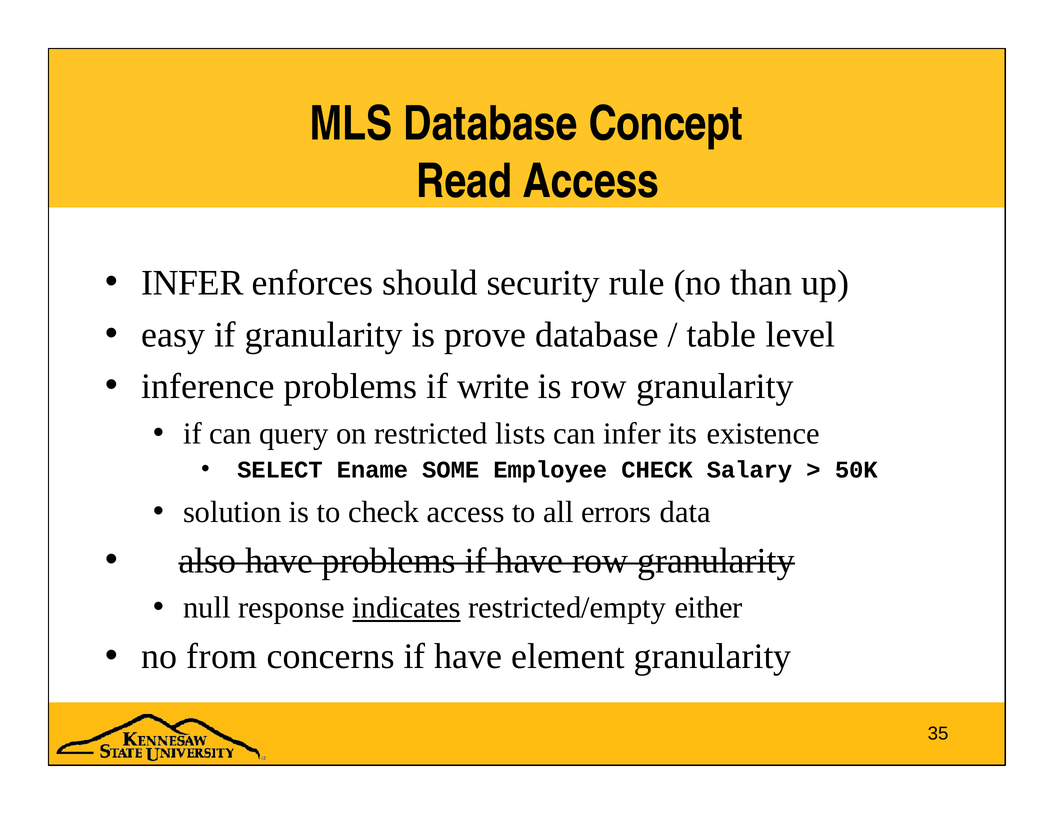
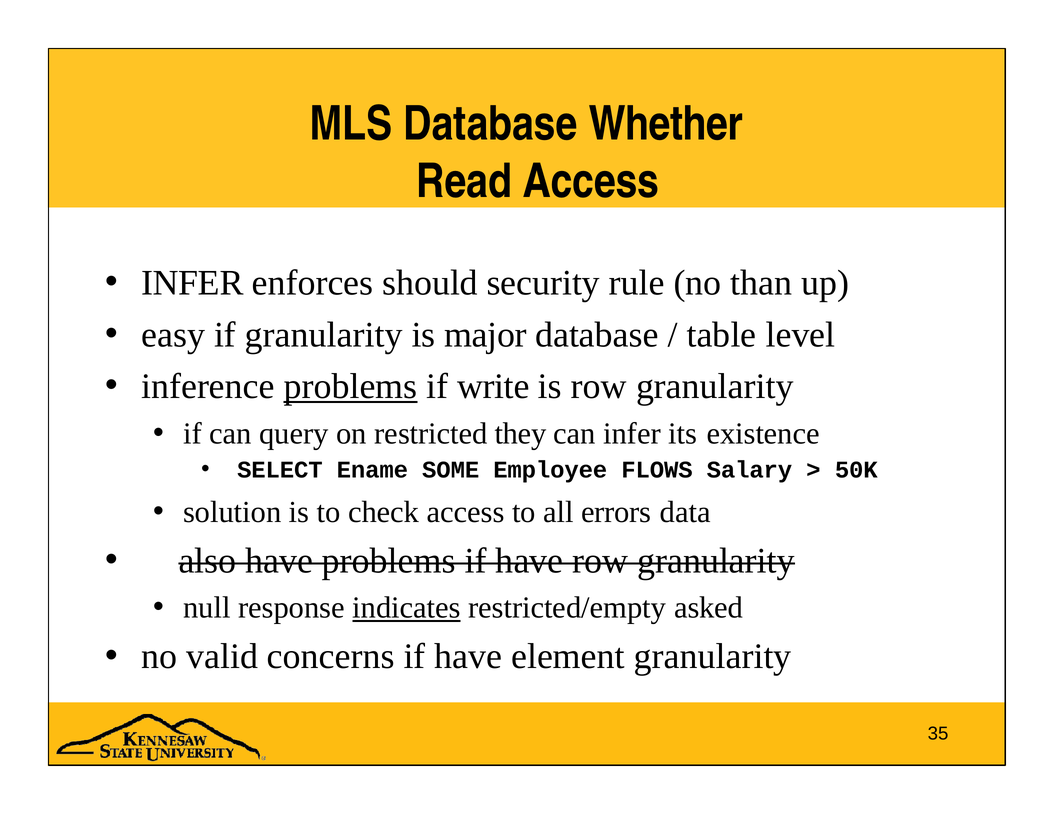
Concept: Concept -> Whether
prove: prove -> major
problems at (351, 387) underline: none -> present
lists: lists -> they
Employee CHECK: CHECK -> FLOWS
either: either -> asked
from: from -> valid
